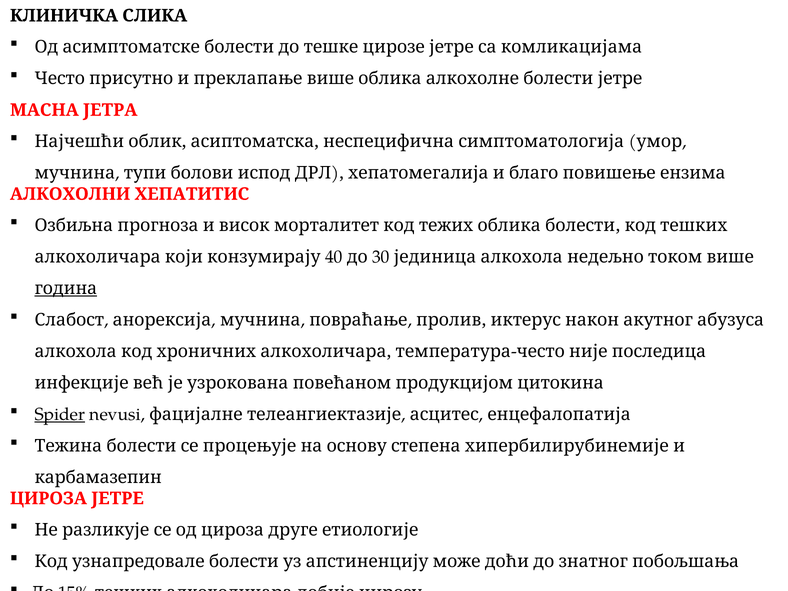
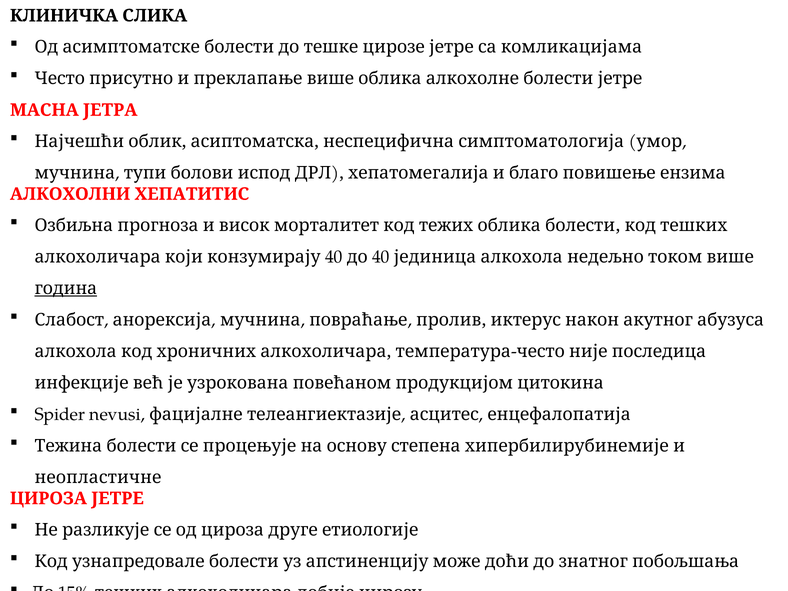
40 30: 30 -> 40
Spider underline: present -> none
карбамазепин: карбамазепин -> неопластичне
